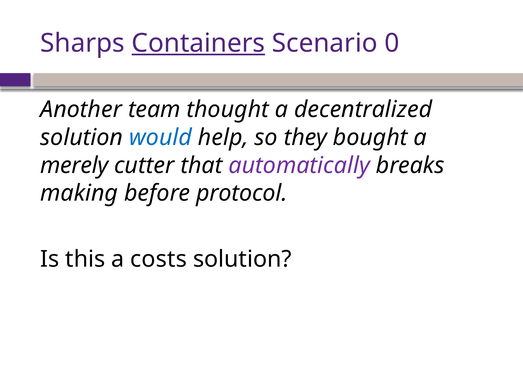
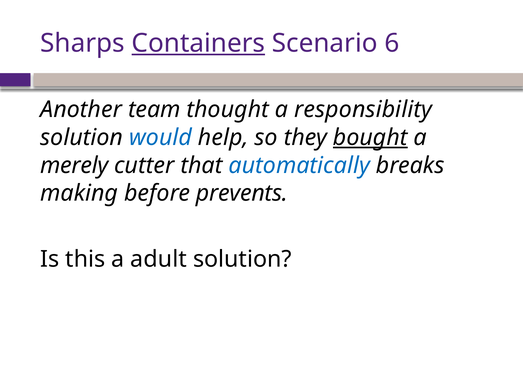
0: 0 -> 6
decentralized: decentralized -> responsibility
bought underline: none -> present
automatically colour: purple -> blue
protocol: protocol -> prevents
costs: costs -> adult
